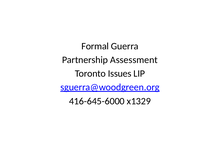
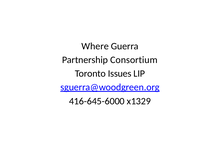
Formal: Formal -> Where
Assessment: Assessment -> Consortium
